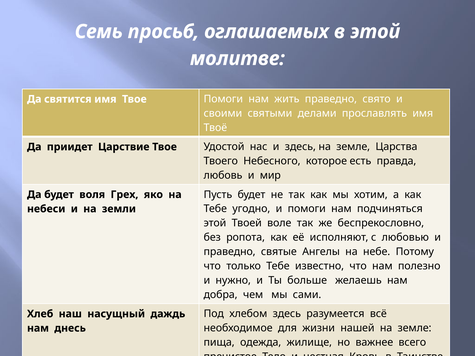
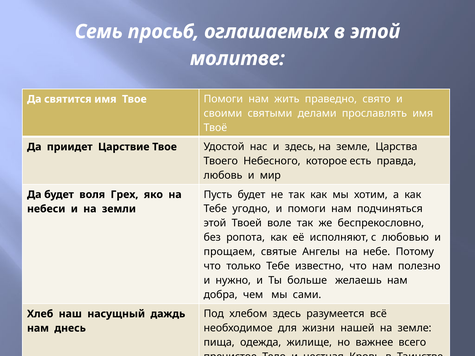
праведно at (230, 252): праведно -> прощаем
